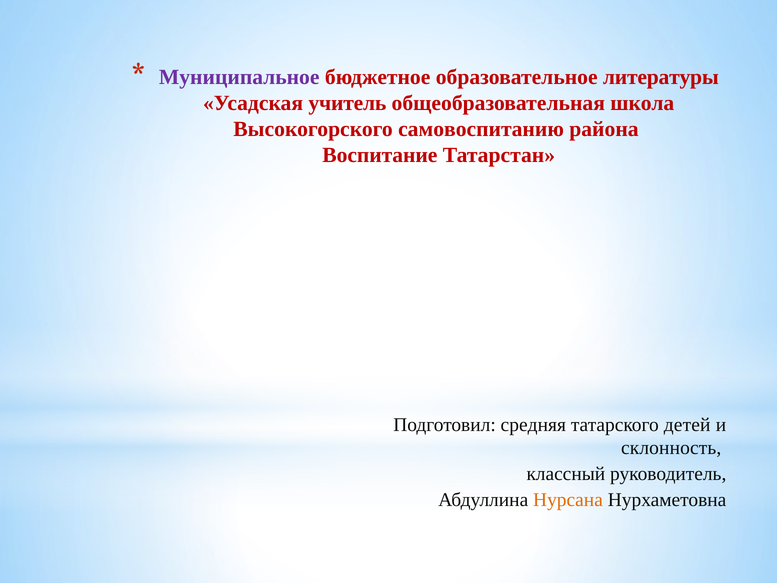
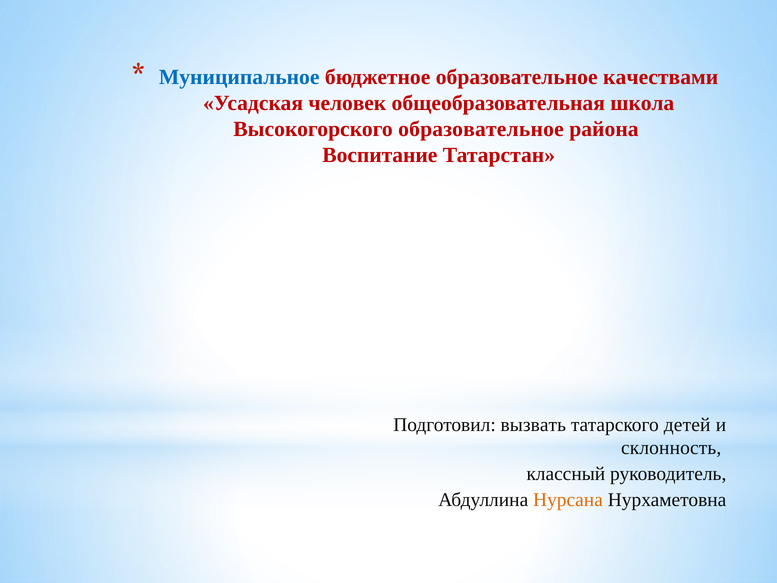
Муниципальное colour: purple -> blue
литературы: литературы -> качествами
учитель: учитель -> человек
Высокогорского самовоспитанию: самовоспитанию -> образовательное
средняя: средняя -> вызвать
